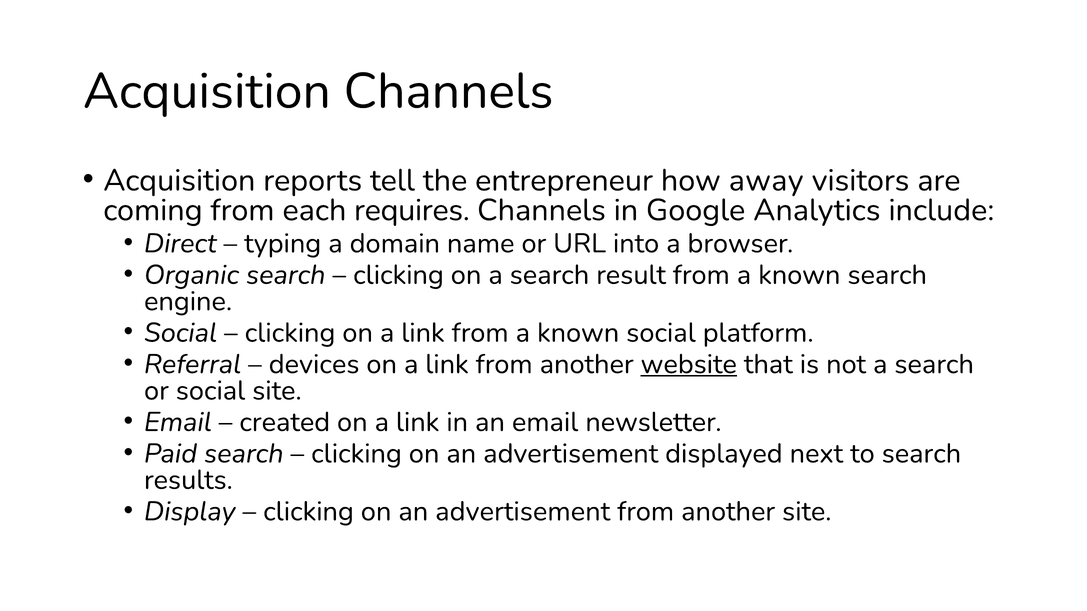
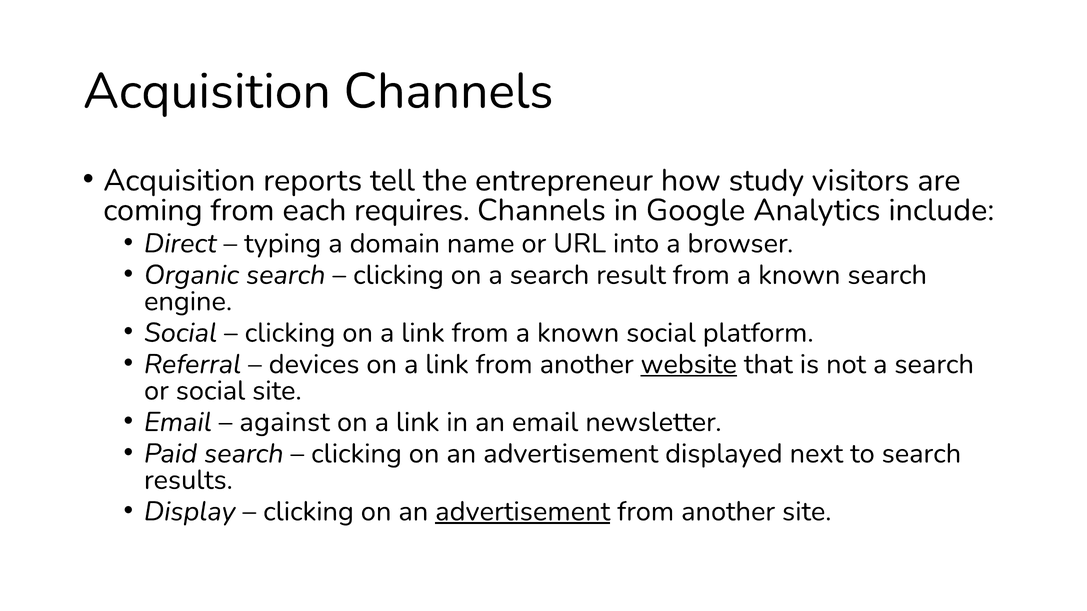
away: away -> study
created: created -> against
advertisement at (523, 512) underline: none -> present
